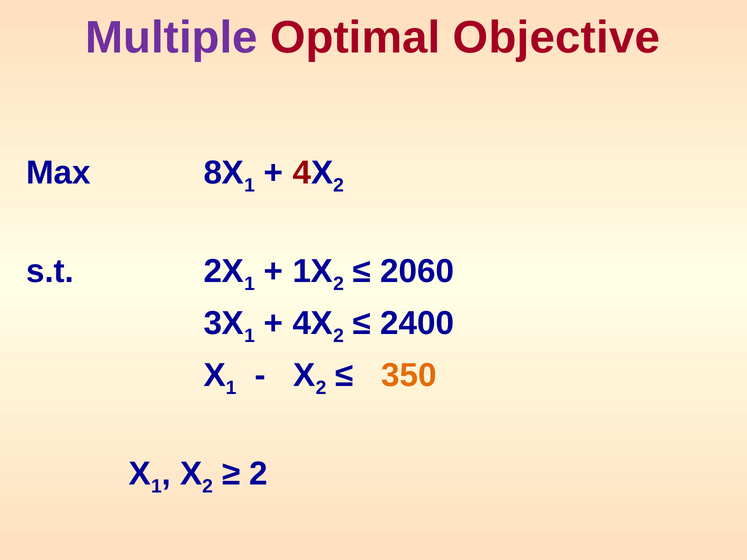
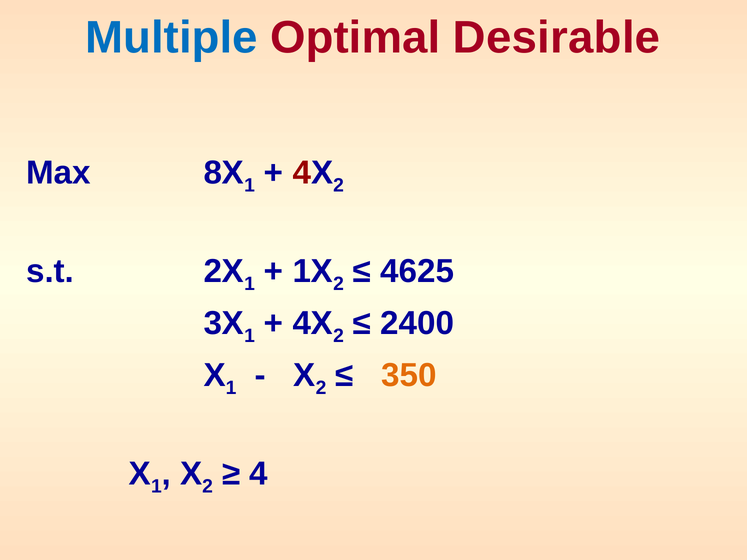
Multiple colour: purple -> blue
Objective: Objective -> Desirable
2060: 2060 -> 4625
2 at (259, 474): 2 -> 4
